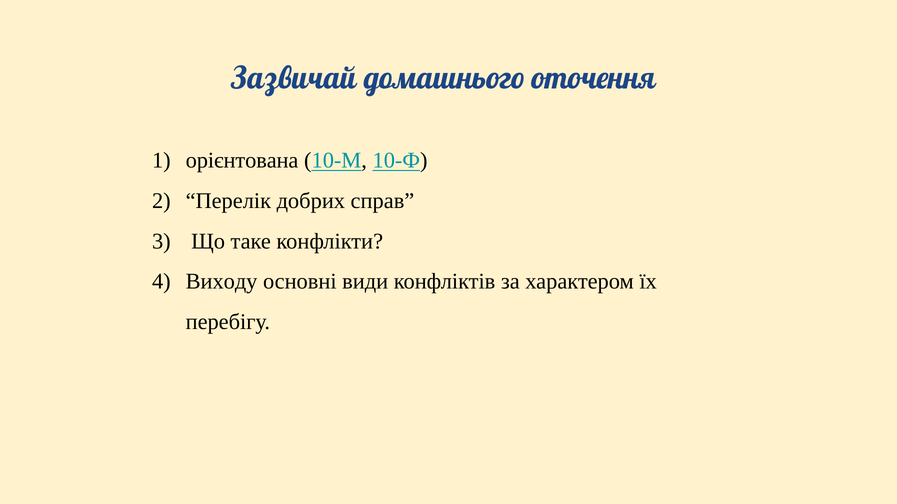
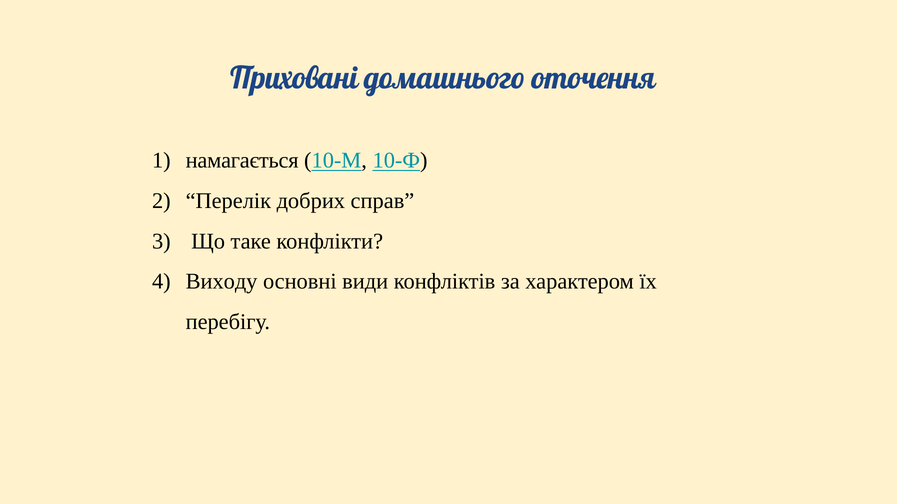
Зазвичай: Зазвичай -> Приховані
орієнтована: орієнтована -> намагається
